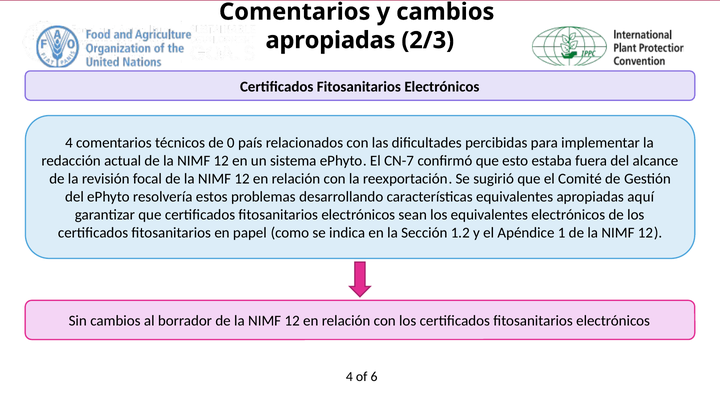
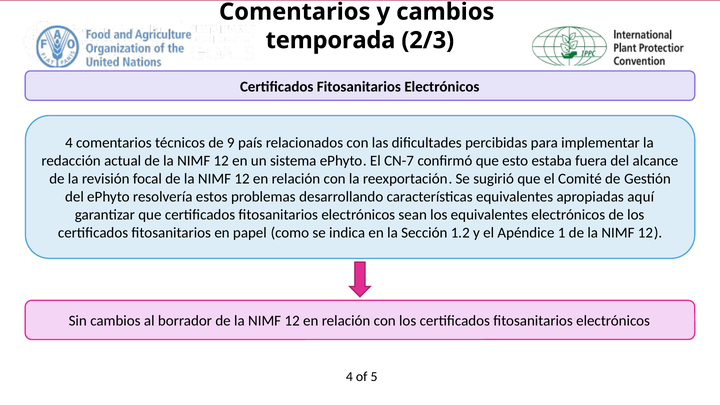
apropiadas at (330, 40): apropiadas -> temporada
0: 0 -> 9
6: 6 -> 5
